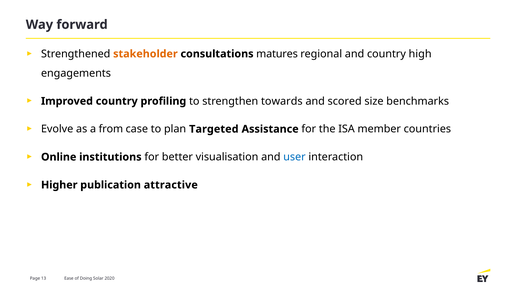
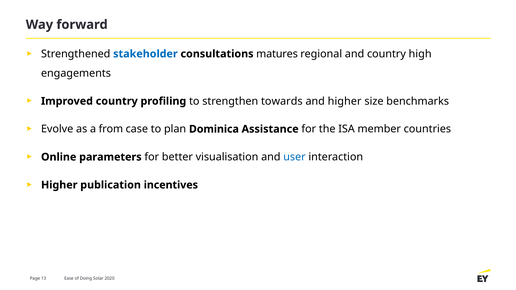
stakeholder colour: orange -> blue
and scored: scored -> higher
Targeted: Targeted -> Dominica
institutions: institutions -> parameters
attractive: attractive -> incentives
